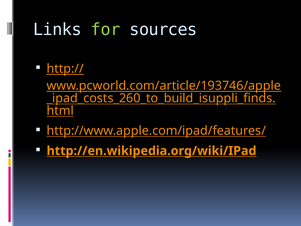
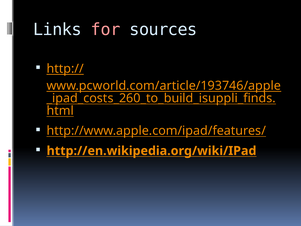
for colour: light green -> pink
